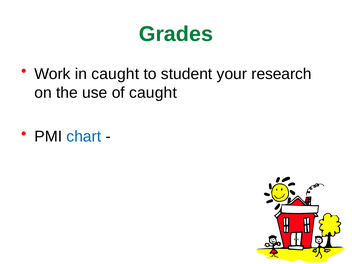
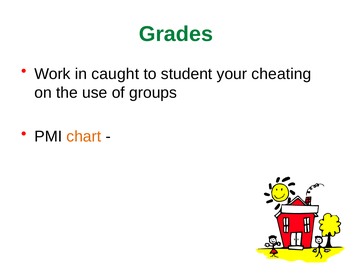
research: research -> cheating
of caught: caught -> groups
chart colour: blue -> orange
